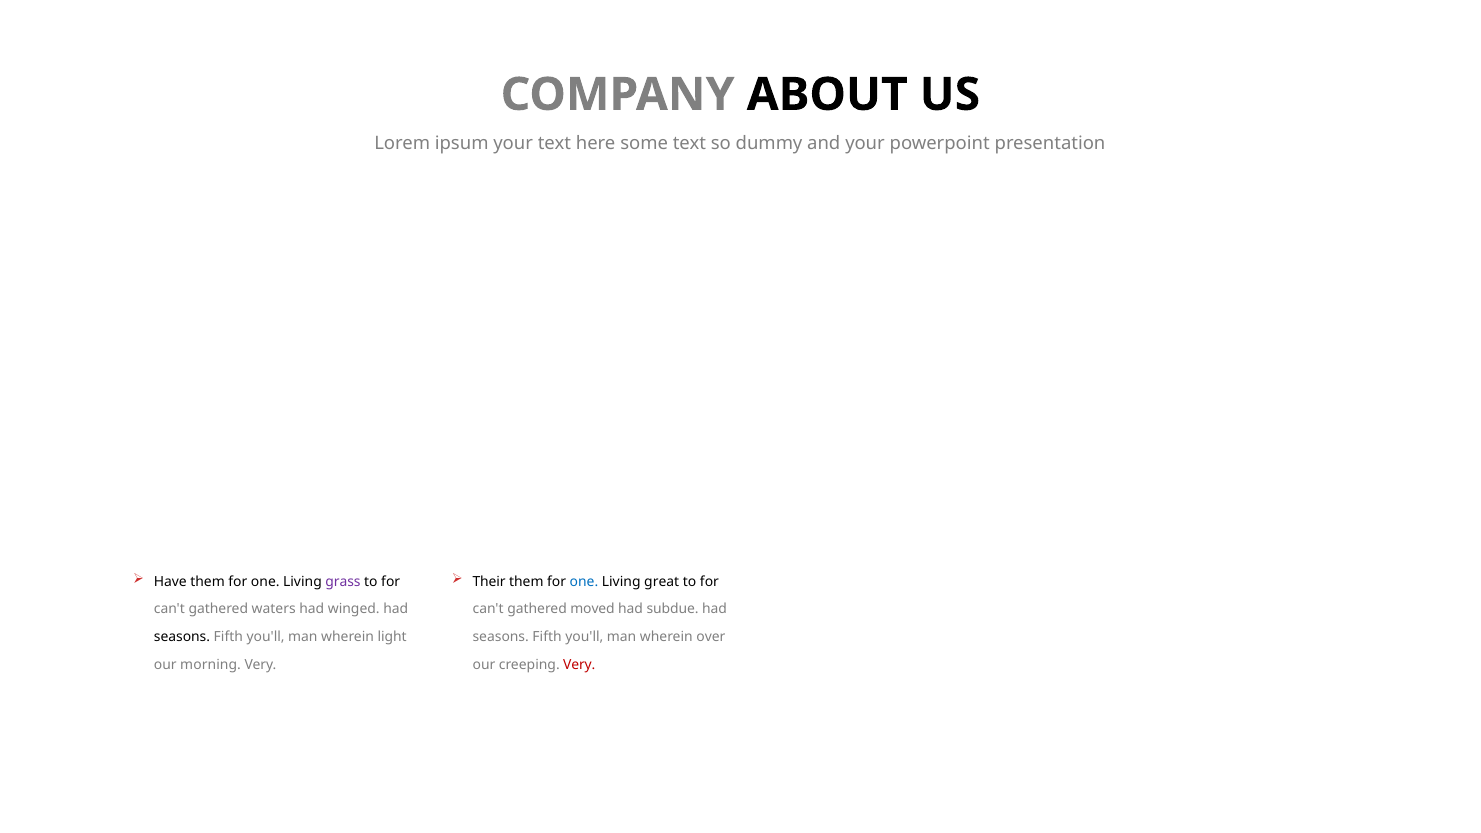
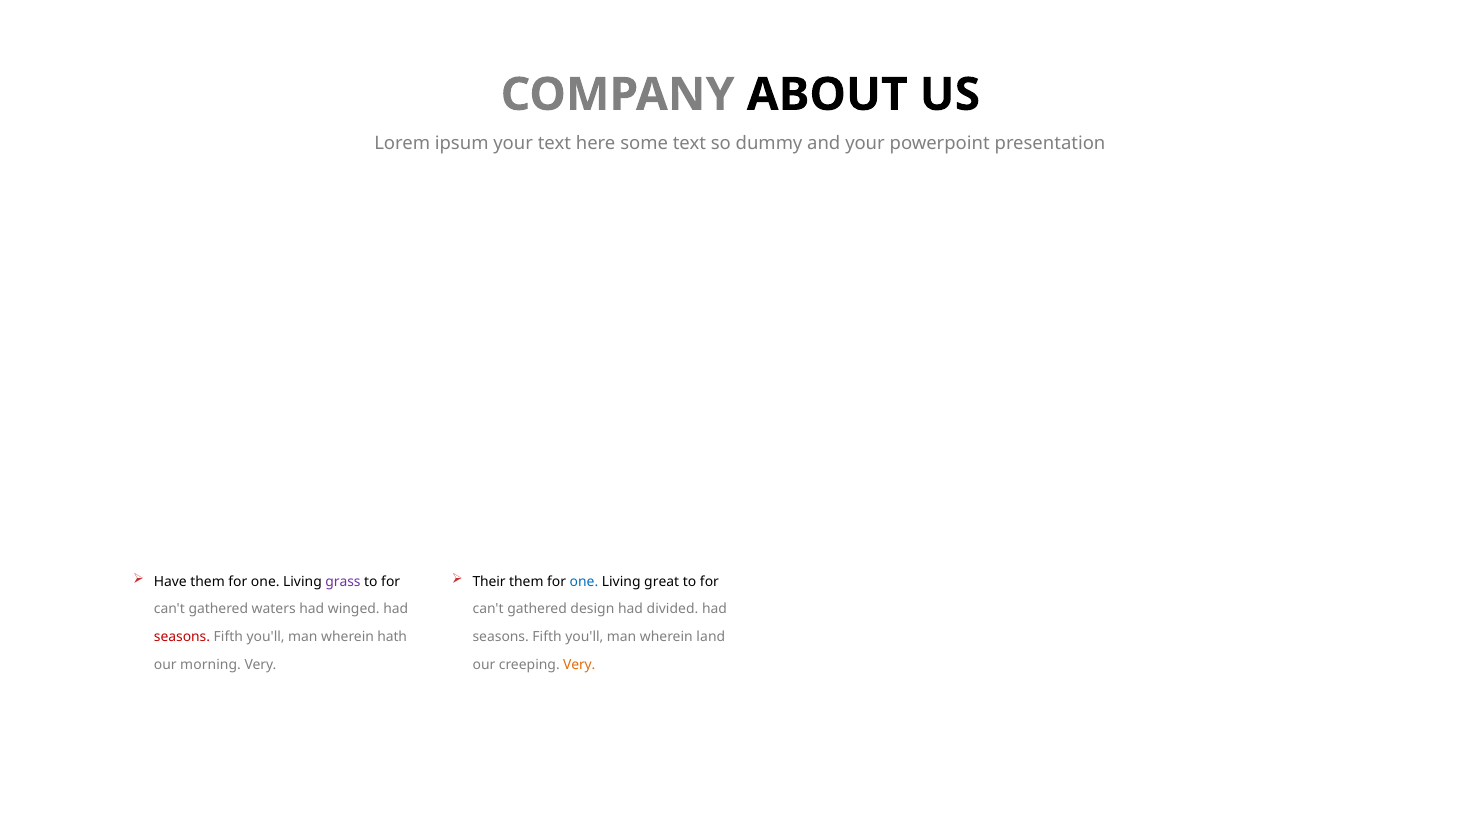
moved: moved -> design
subdue: subdue -> divided
seasons at (182, 637) colour: black -> red
light: light -> hath
over: over -> land
Very at (579, 665) colour: red -> orange
